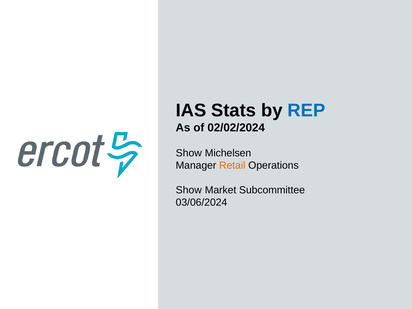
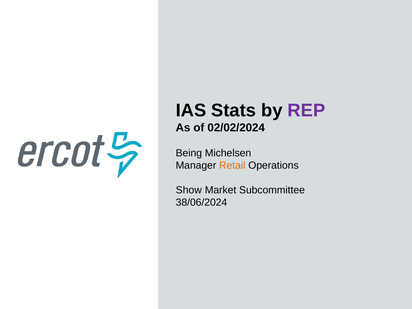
REP colour: blue -> purple
Show at (189, 153): Show -> Being
03/06/2024: 03/06/2024 -> 38/06/2024
